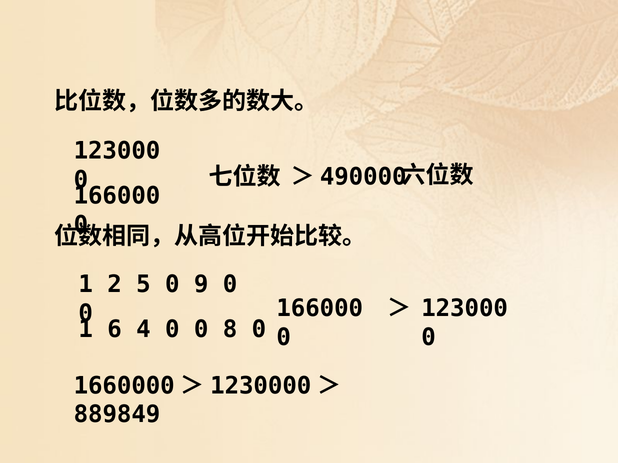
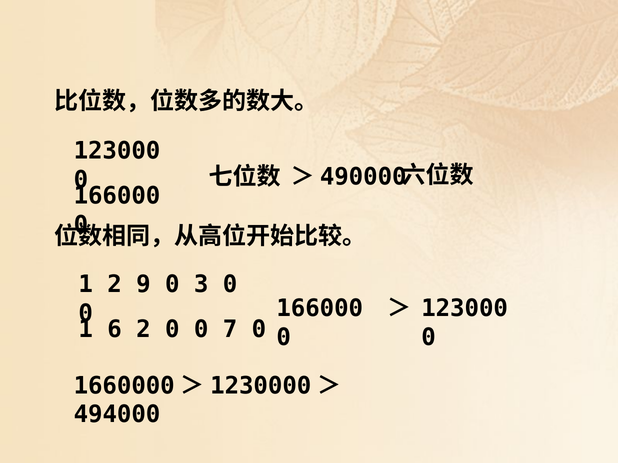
5: 5 -> 9
9: 9 -> 3
6 4: 4 -> 2
8: 8 -> 7
889849: 889849 -> 494000
